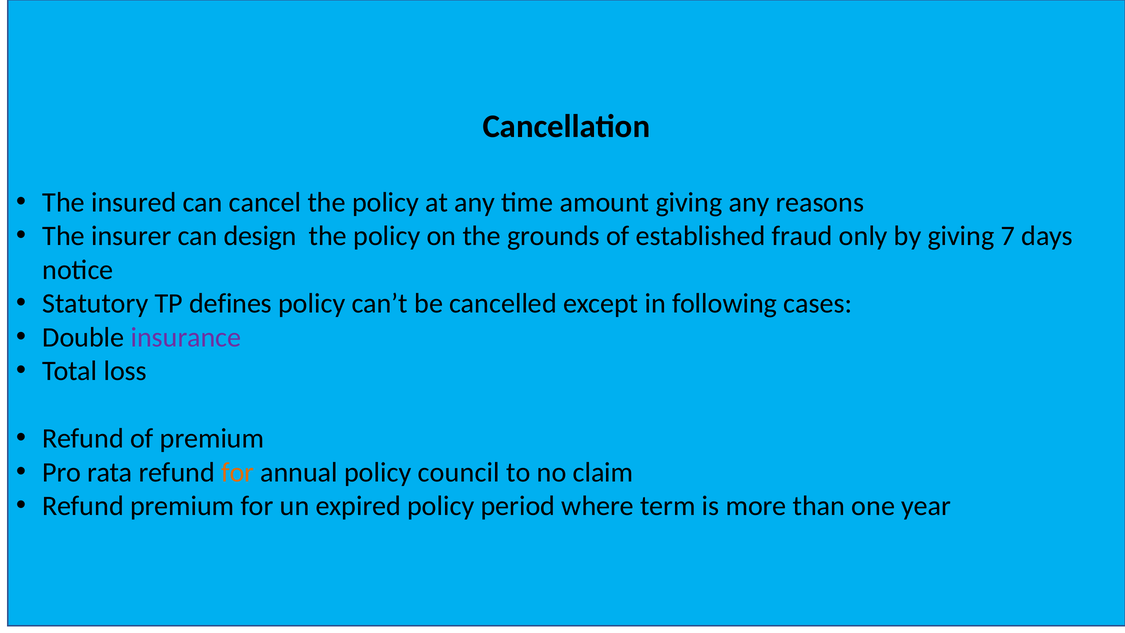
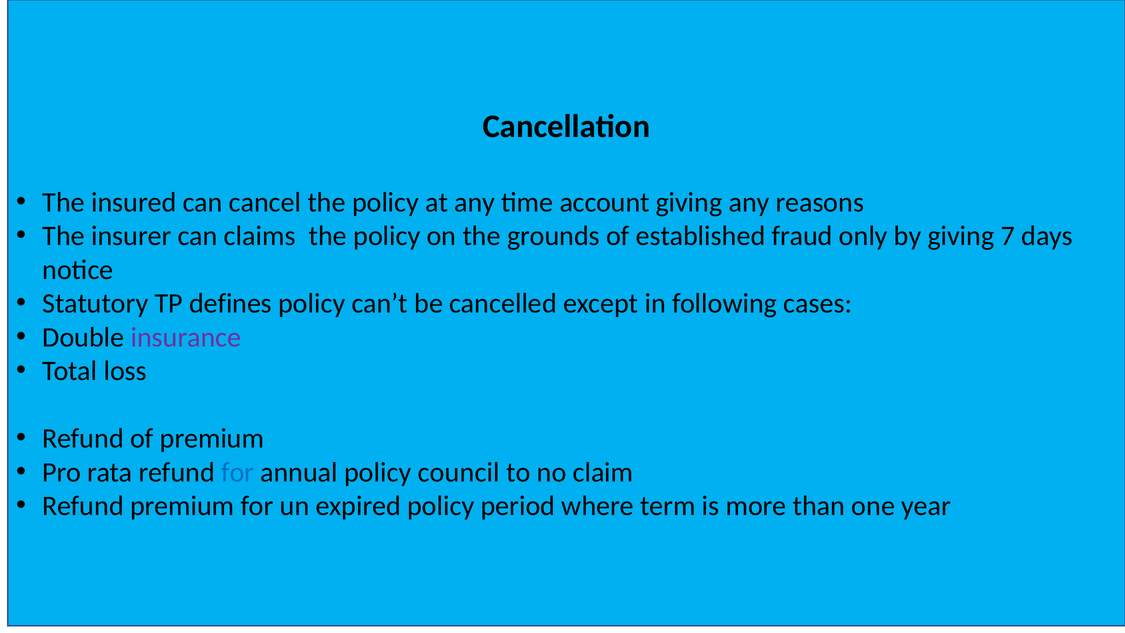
amount: amount -> account
design: design -> claims
for at (238, 472) colour: orange -> blue
